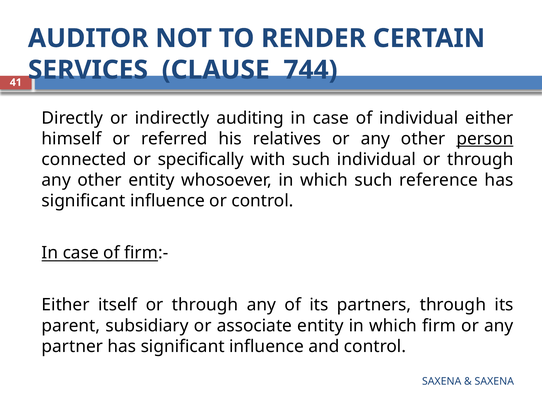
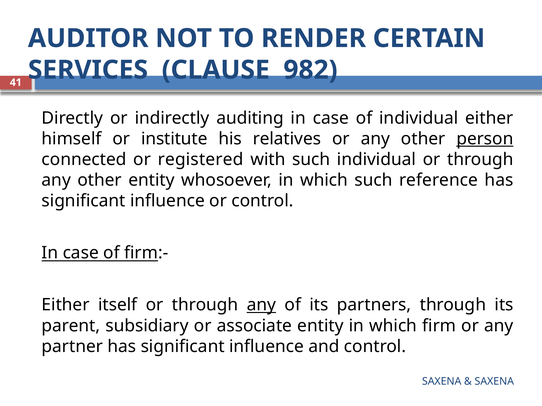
744: 744 -> 982
referred: referred -> institute
specifically: specifically -> registered
any at (261, 305) underline: none -> present
